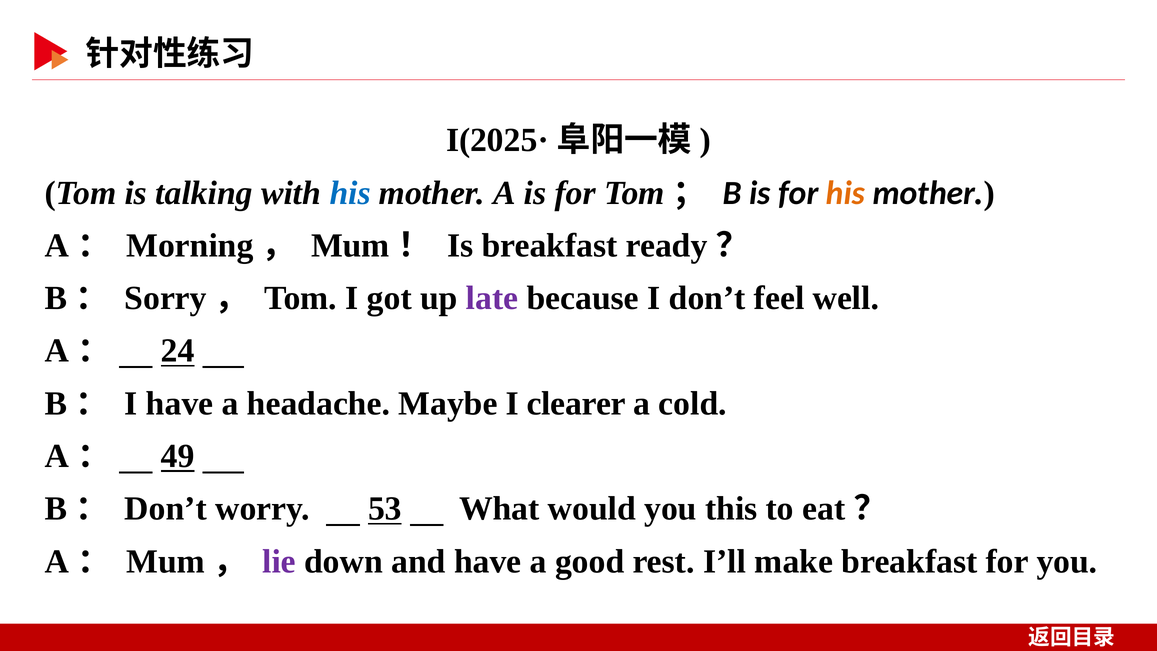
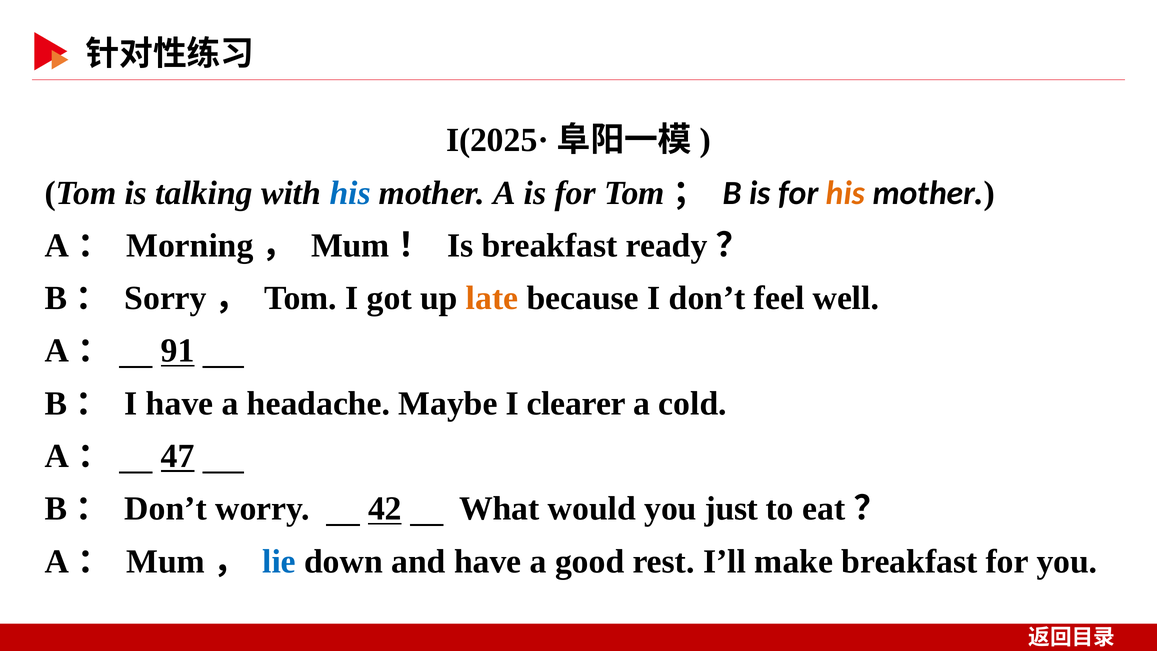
late colour: purple -> orange
24: 24 -> 91
49: 49 -> 47
53: 53 -> 42
this: this -> just
lie colour: purple -> blue
